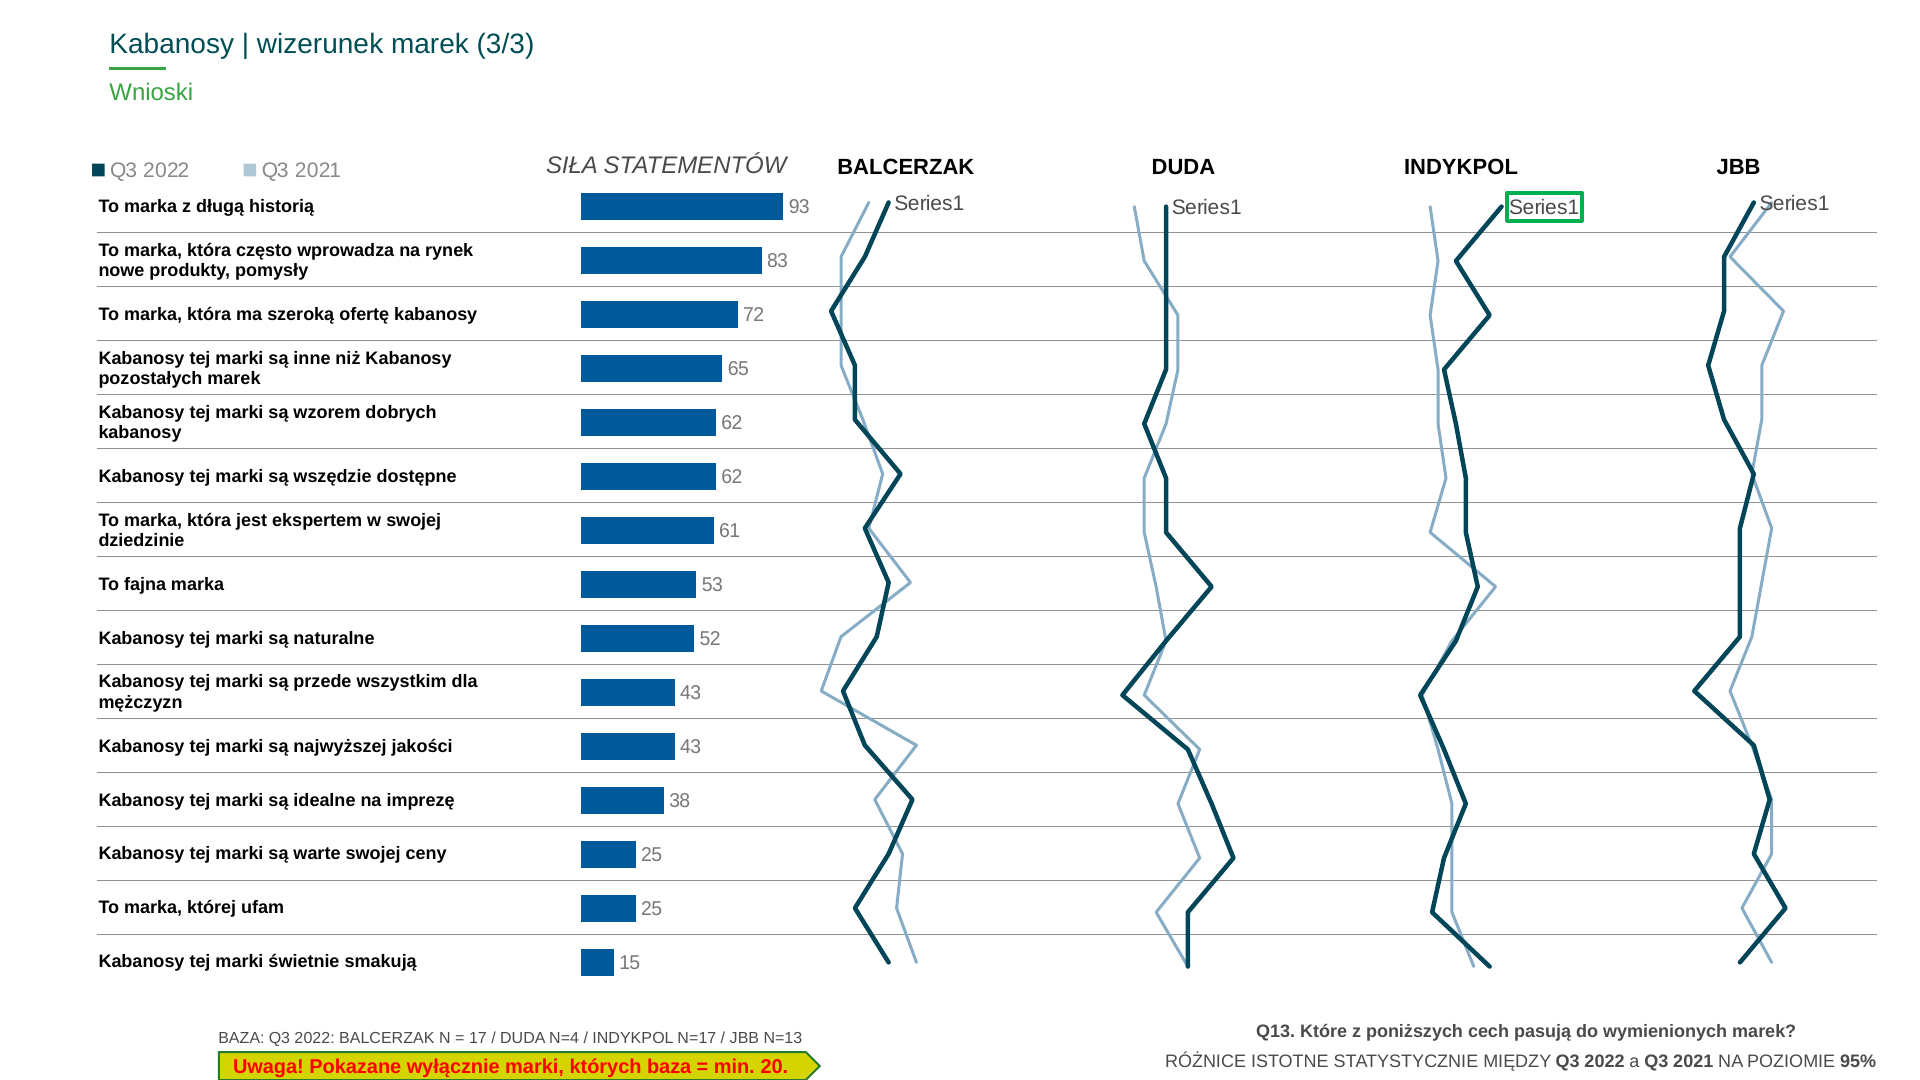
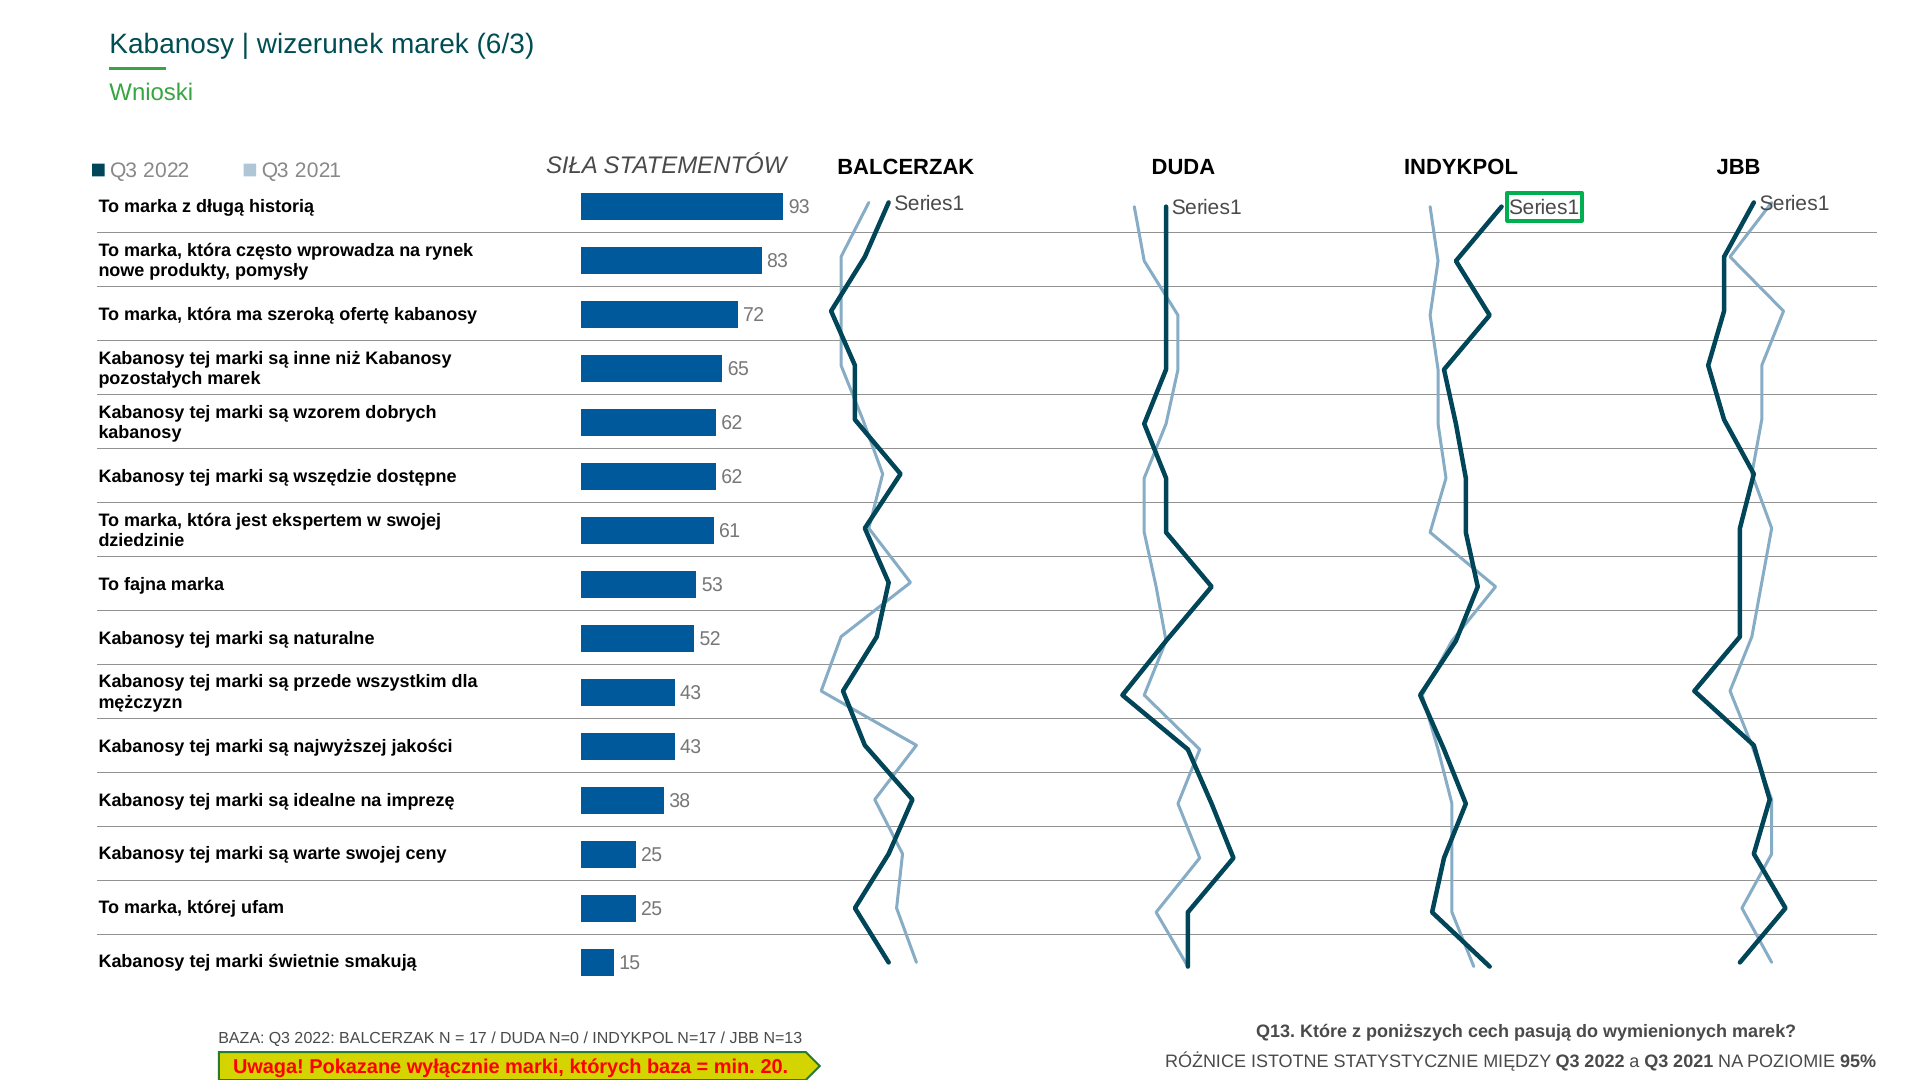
3/3: 3/3 -> 6/3
N=4: N=4 -> N=0
